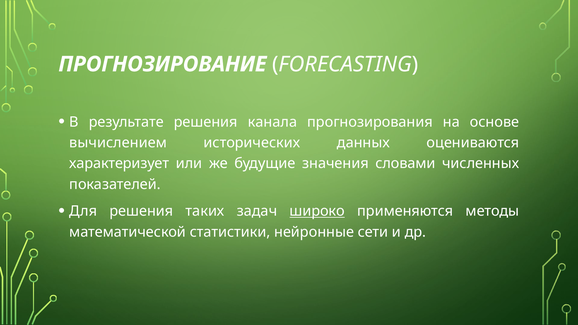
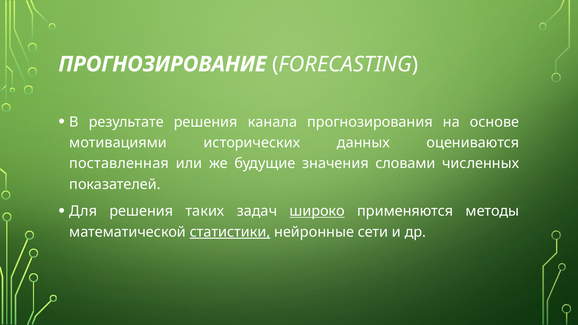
вычислением: вычислением -> мотивациями
характеризует: характеризует -> поставленная
статистики underline: none -> present
